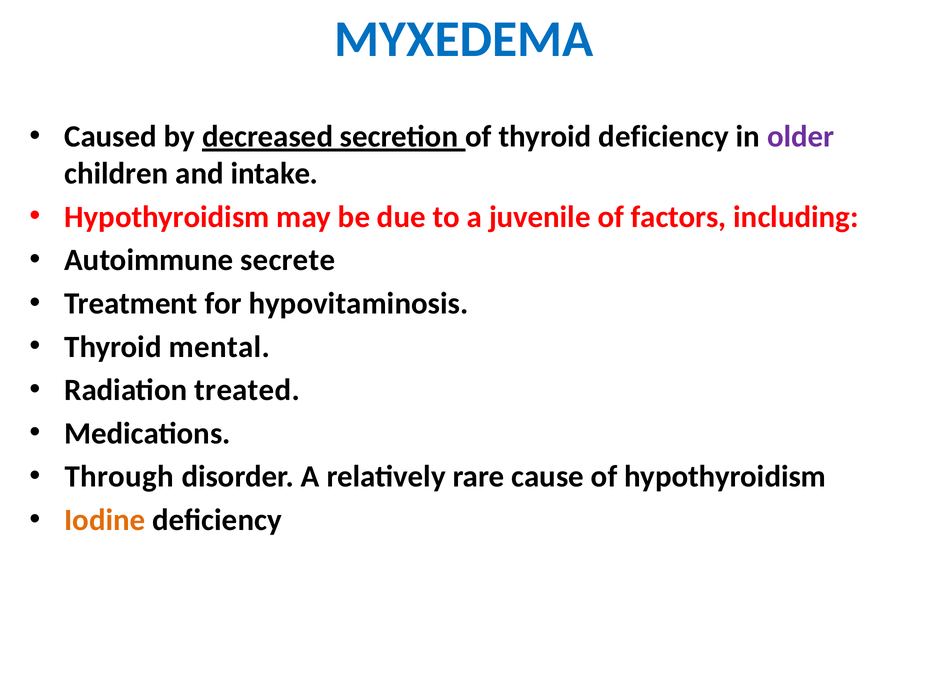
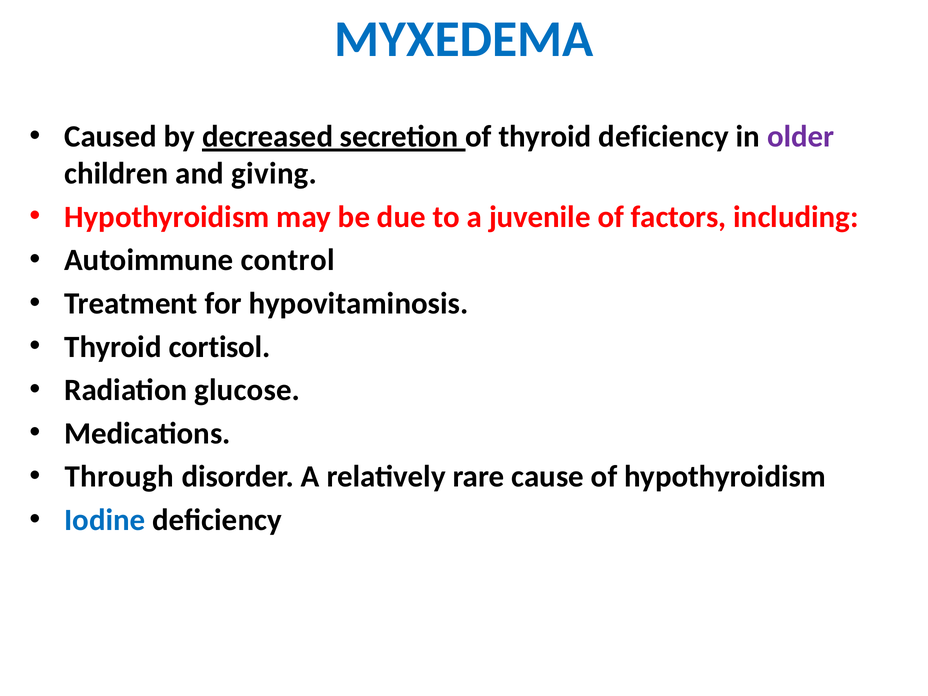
intake: intake -> giving
secrete: secrete -> control
mental: mental -> cortisol
treated: treated -> glucose
Iodine colour: orange -> blue
